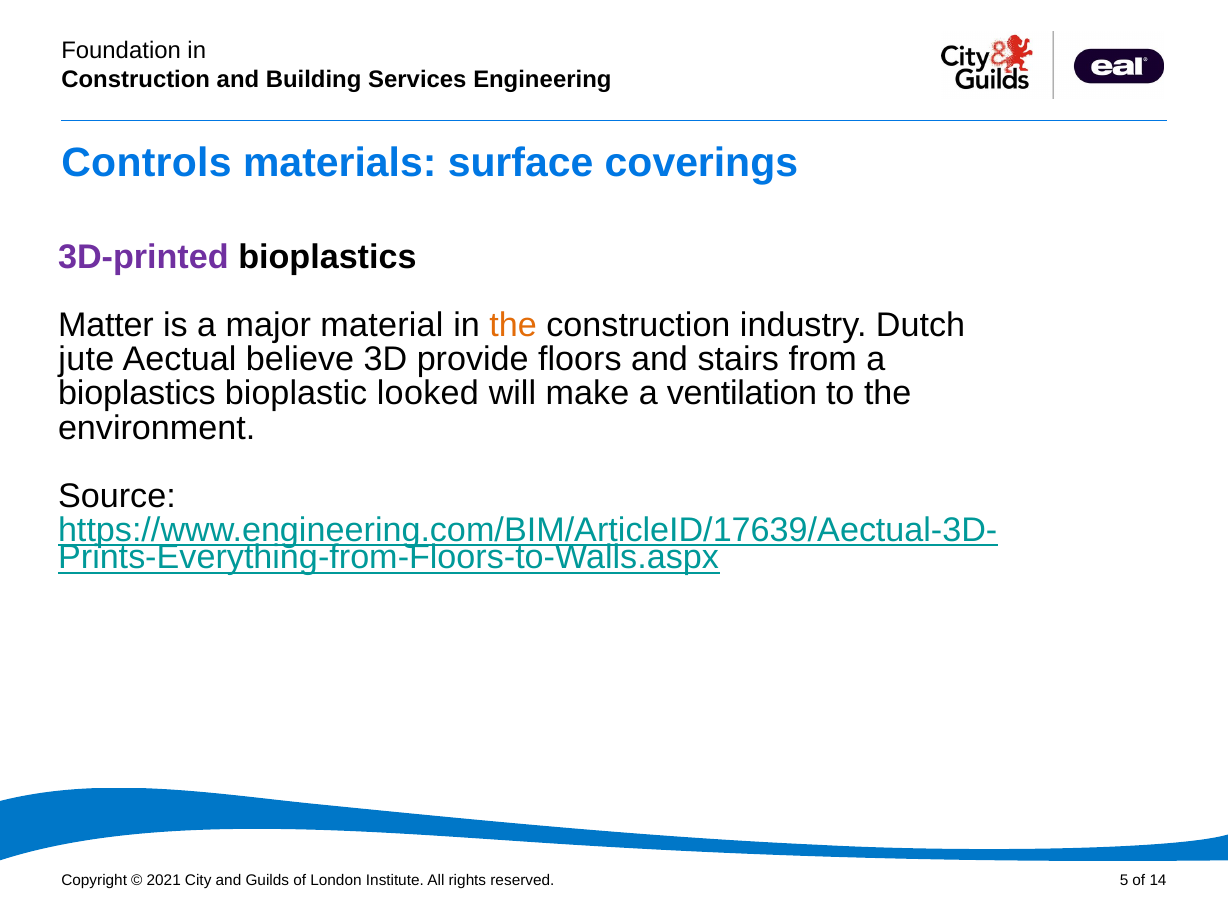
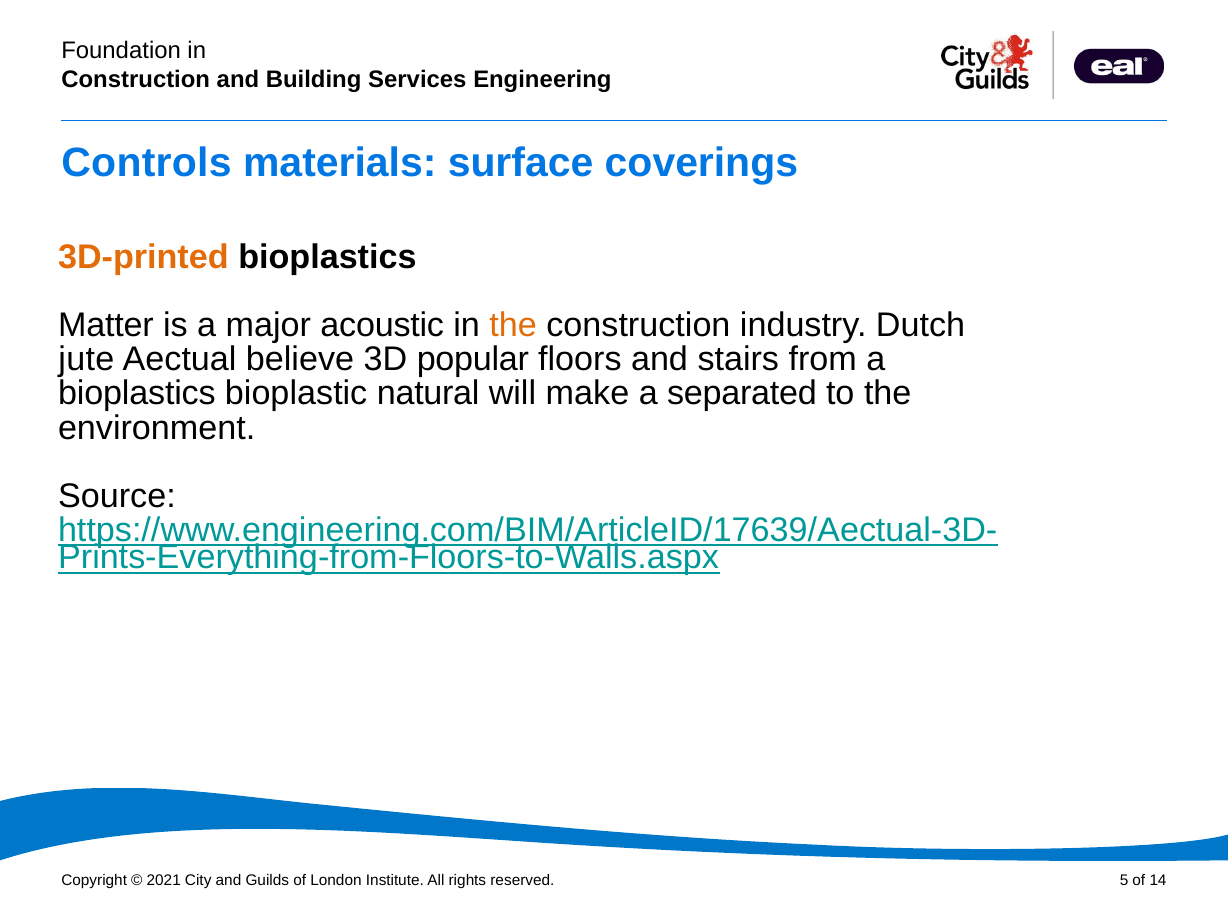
3D-printed colour: purple -> orange
material: material -> acoustic
provide: provide -> popular
looked: looked -> natural
ventilation: ventilation -> separated
